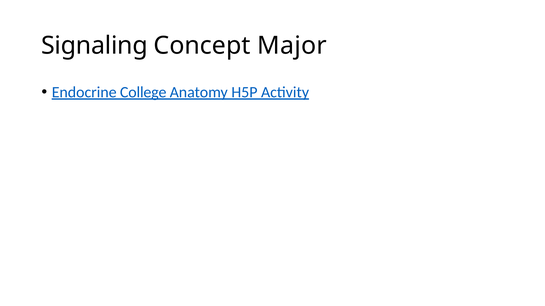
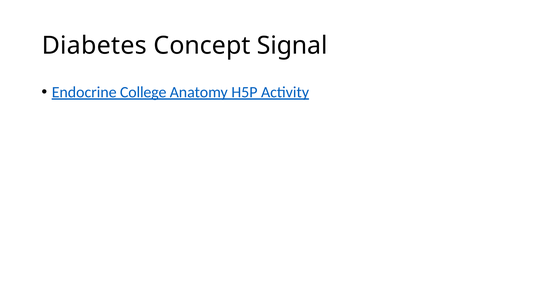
Signaling: Signaling -> Diabetes
Major: Major -> Signal
